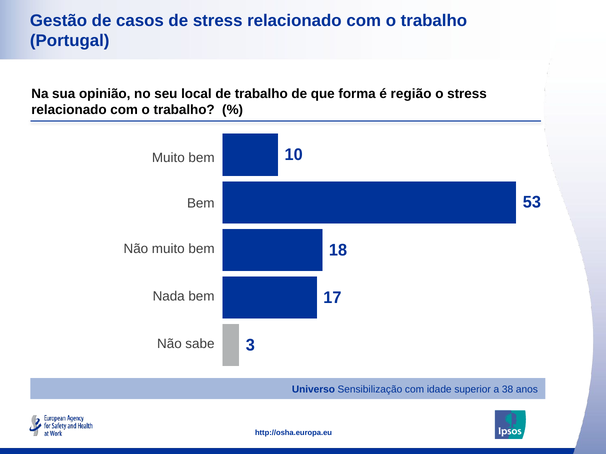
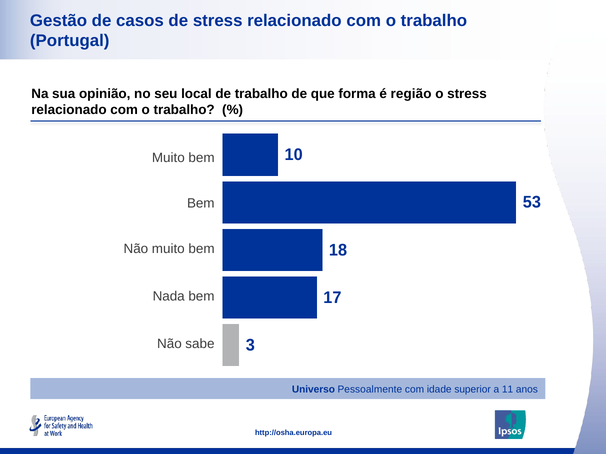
Sensibilização: Sensibilização -> Pessoalmente
38: 38 -> 11
